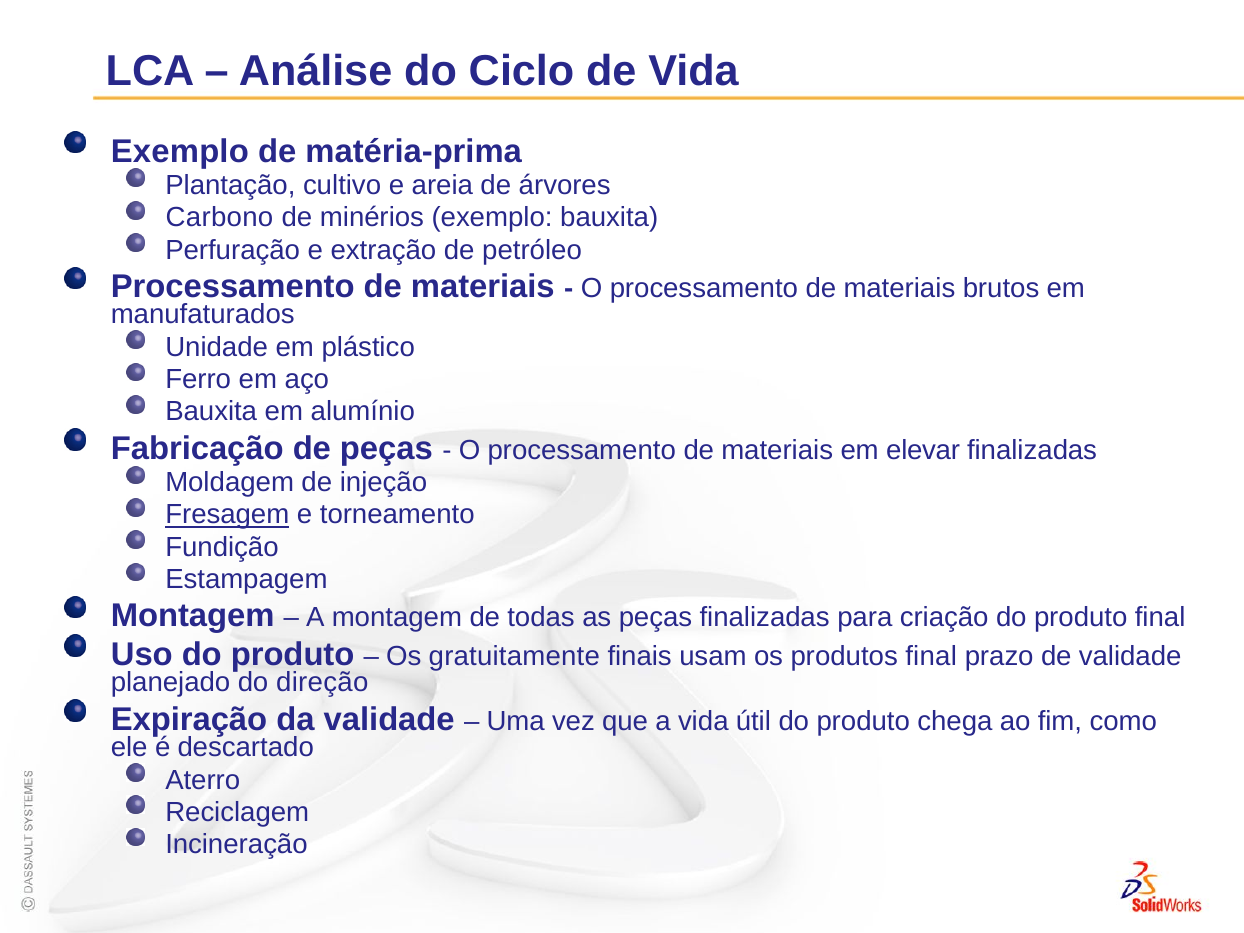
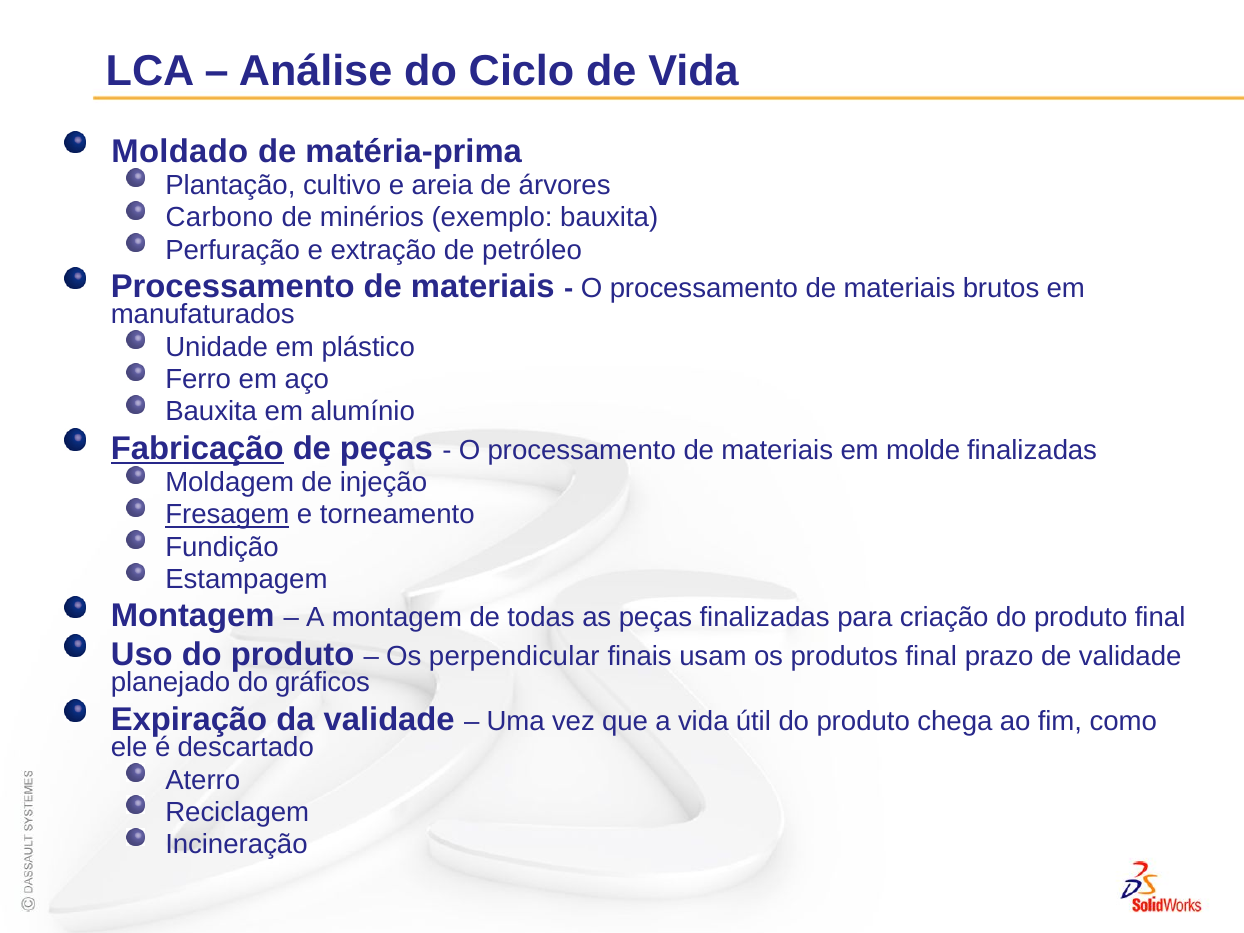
Exemplo at (180, 151): Exemplo -> Moldado
Fabricação underline: none -> present
elevar: elevar -> molde
gratuitamente: gratuitamente -> perpendicular
direção: direção -> gráficos
